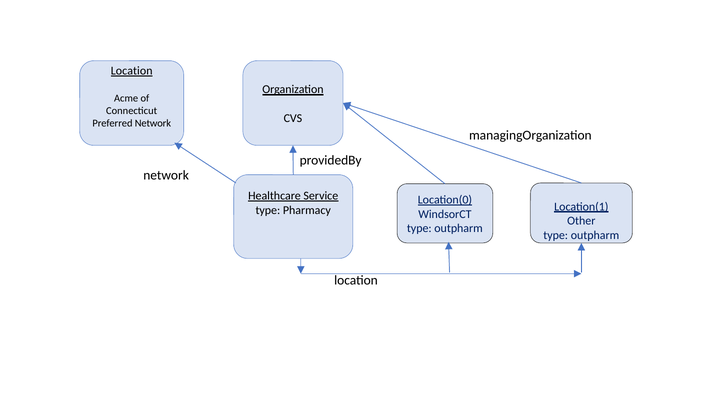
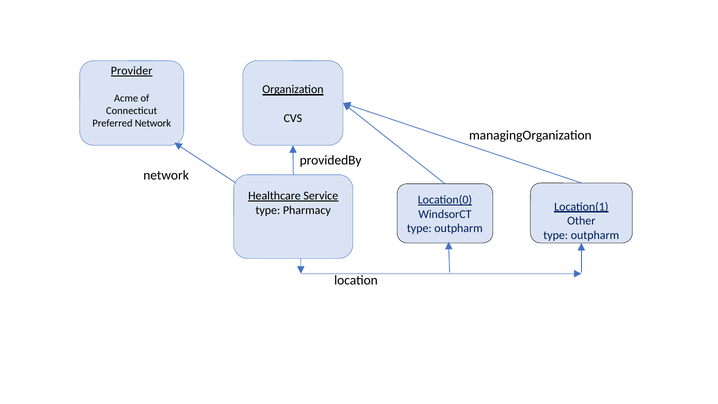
Location at (132, 71): Location -> Provider
